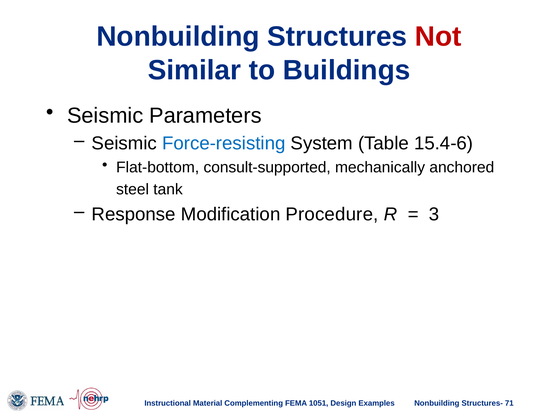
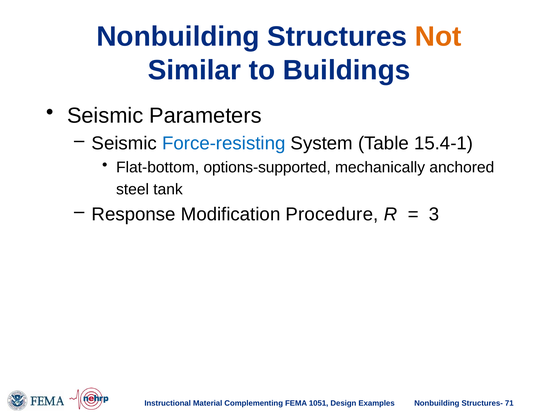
Not colour: red -> orange
15.4-6: 15.4-6 -> 15.4-1
consult-supported: consult-supported -> options-supported
